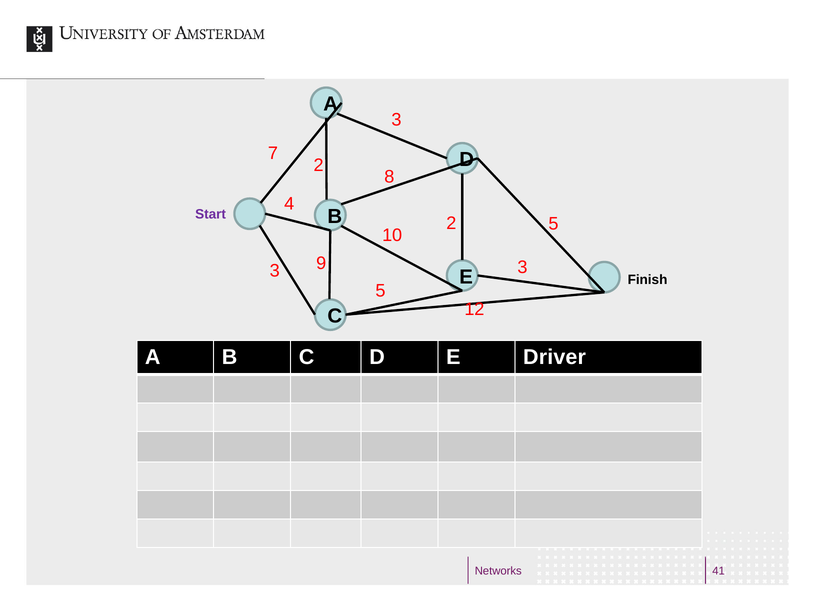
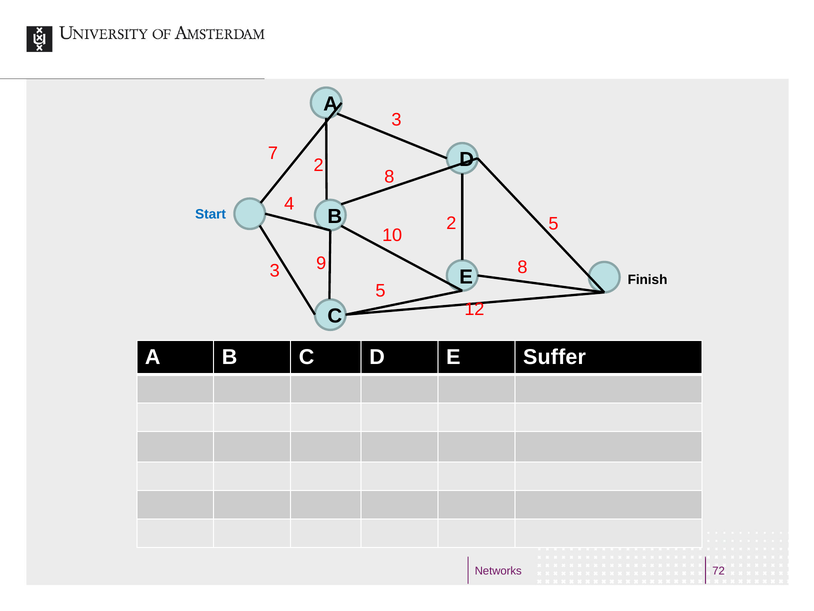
Start colour: purple -> blue
9 3: 3 -> 8
Driver: Driver -> Suffer
41: 41 -> 72
